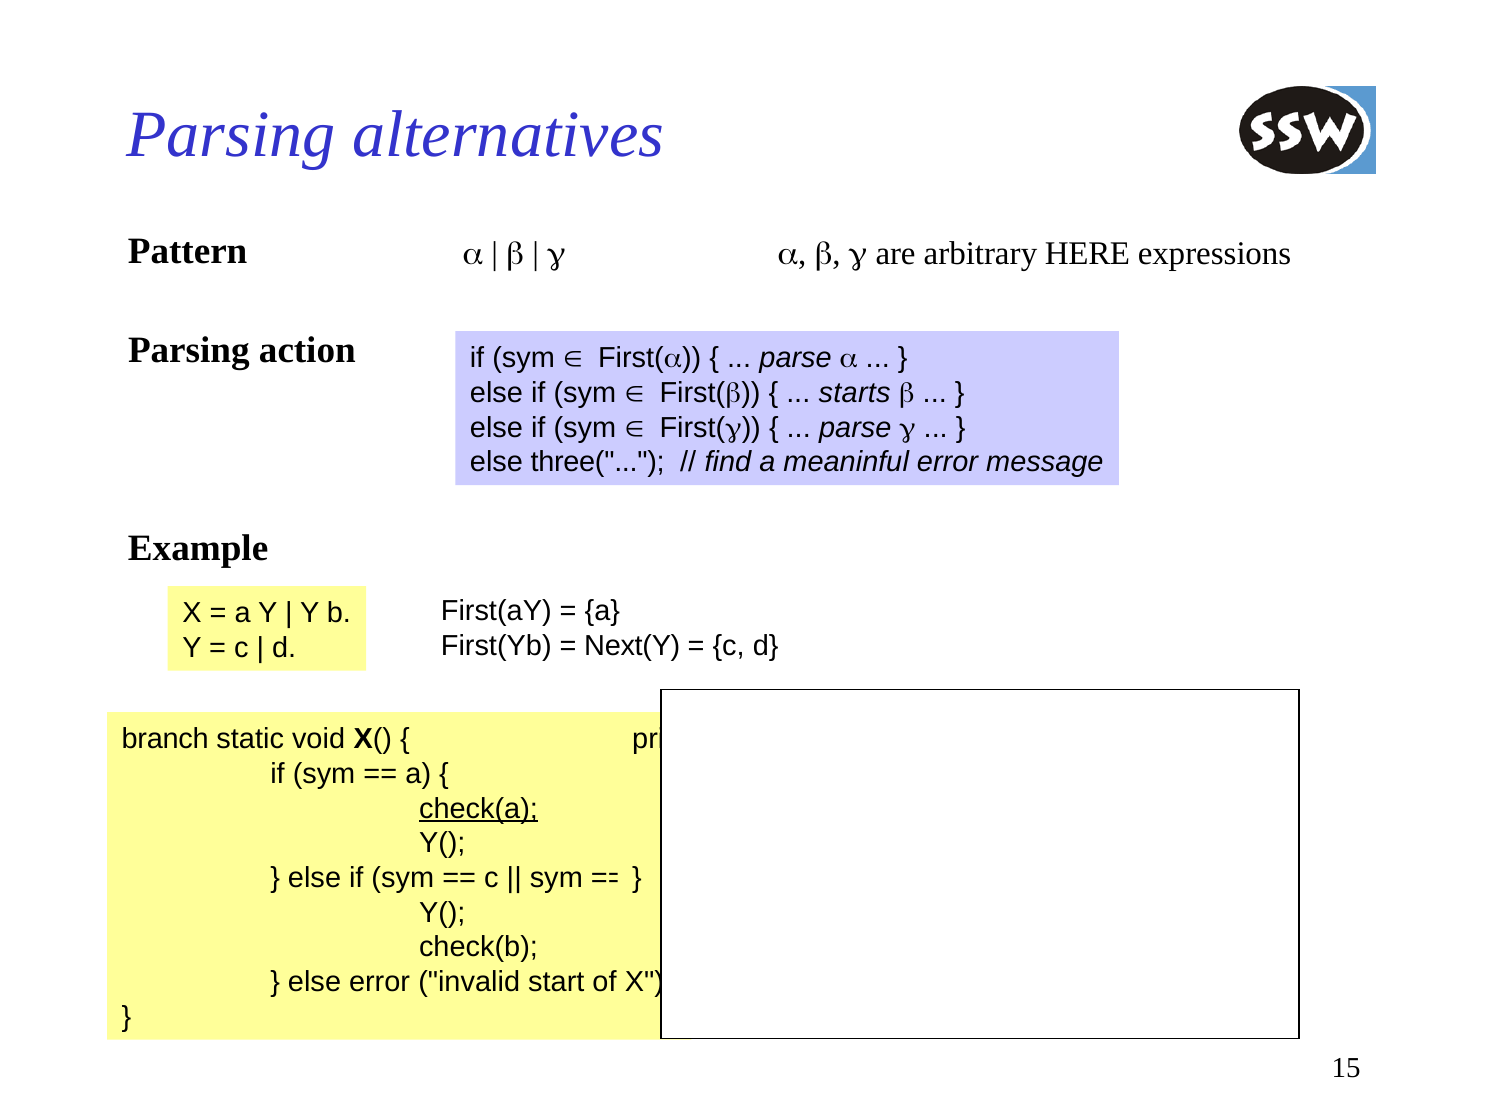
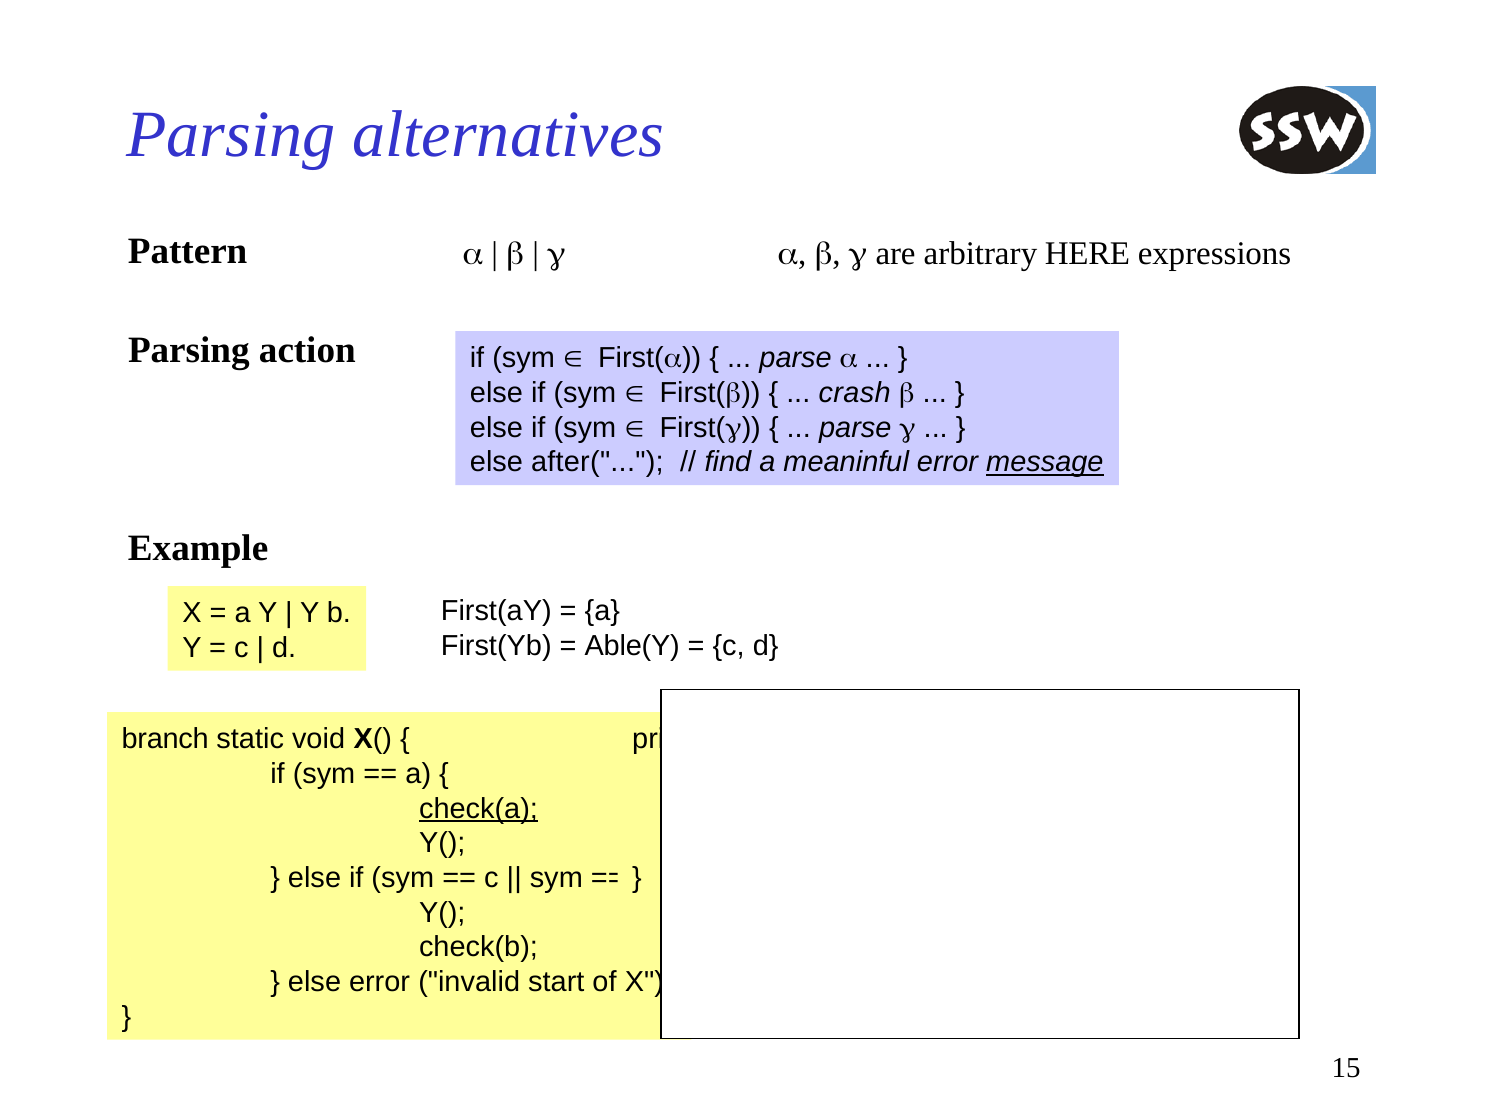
starts: starts -> crash
three(: three( -> after(
message underline: none -> present
Next(Y: Next(Y -> Able(Y
